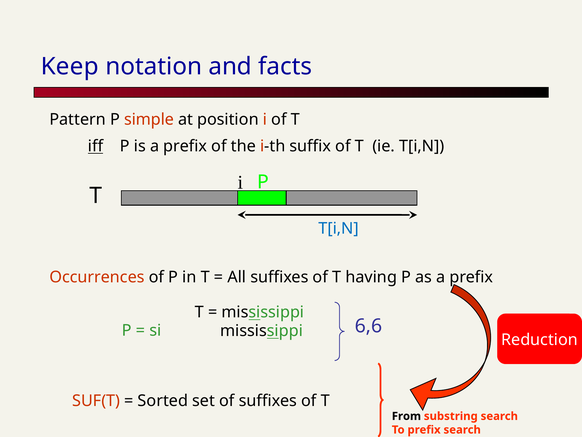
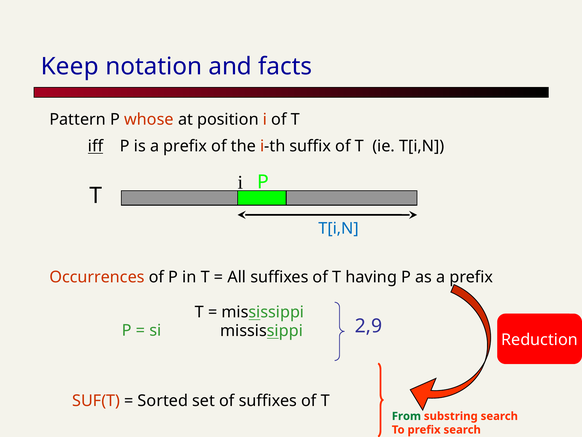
simple: simple -> whose
6,6: 6,6 -> 2,9
From colour: black -> green
